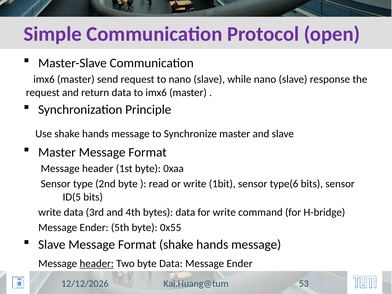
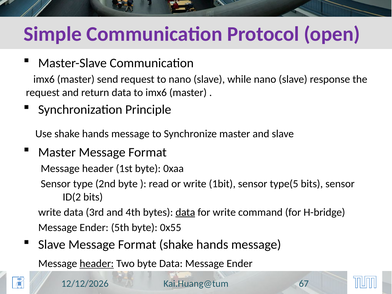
type(6: type(6 -> type(5
ID(5: ID(5 -> ID(2
data at (185, 212) underline: none -> present
53: 53 -> 67
